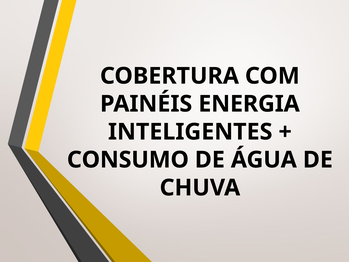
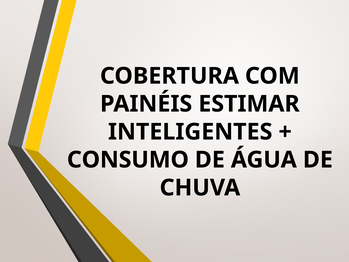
ENERGIA: ENERGIA -> ESTIMAR
